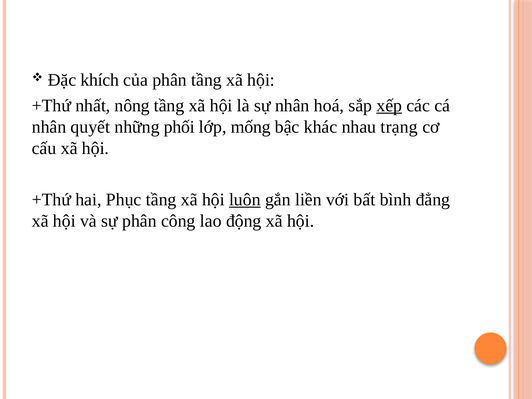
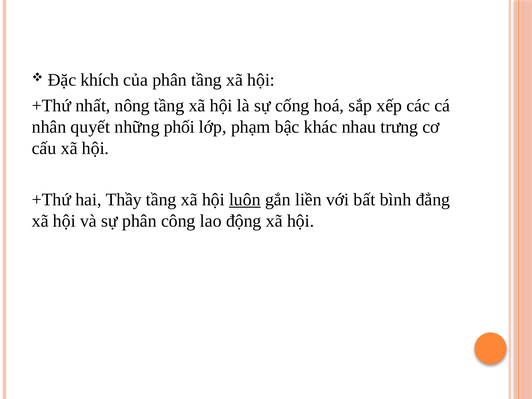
sự nhân: nhân -> cống
xếp underline: present -> none
mống: mống -> phạm
trạng: trạng -> trưng
Phục: Phục -> Thầy
